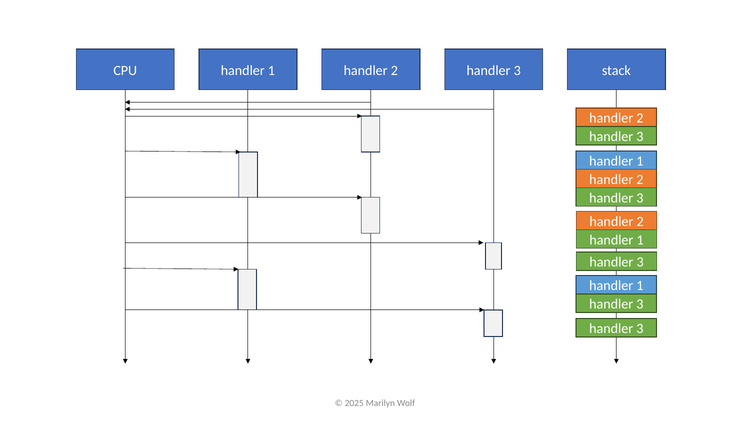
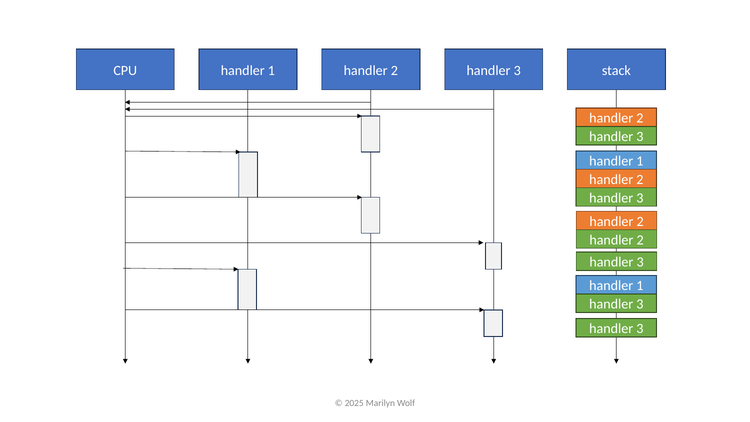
1 at (640, 240): 1 -> 2
